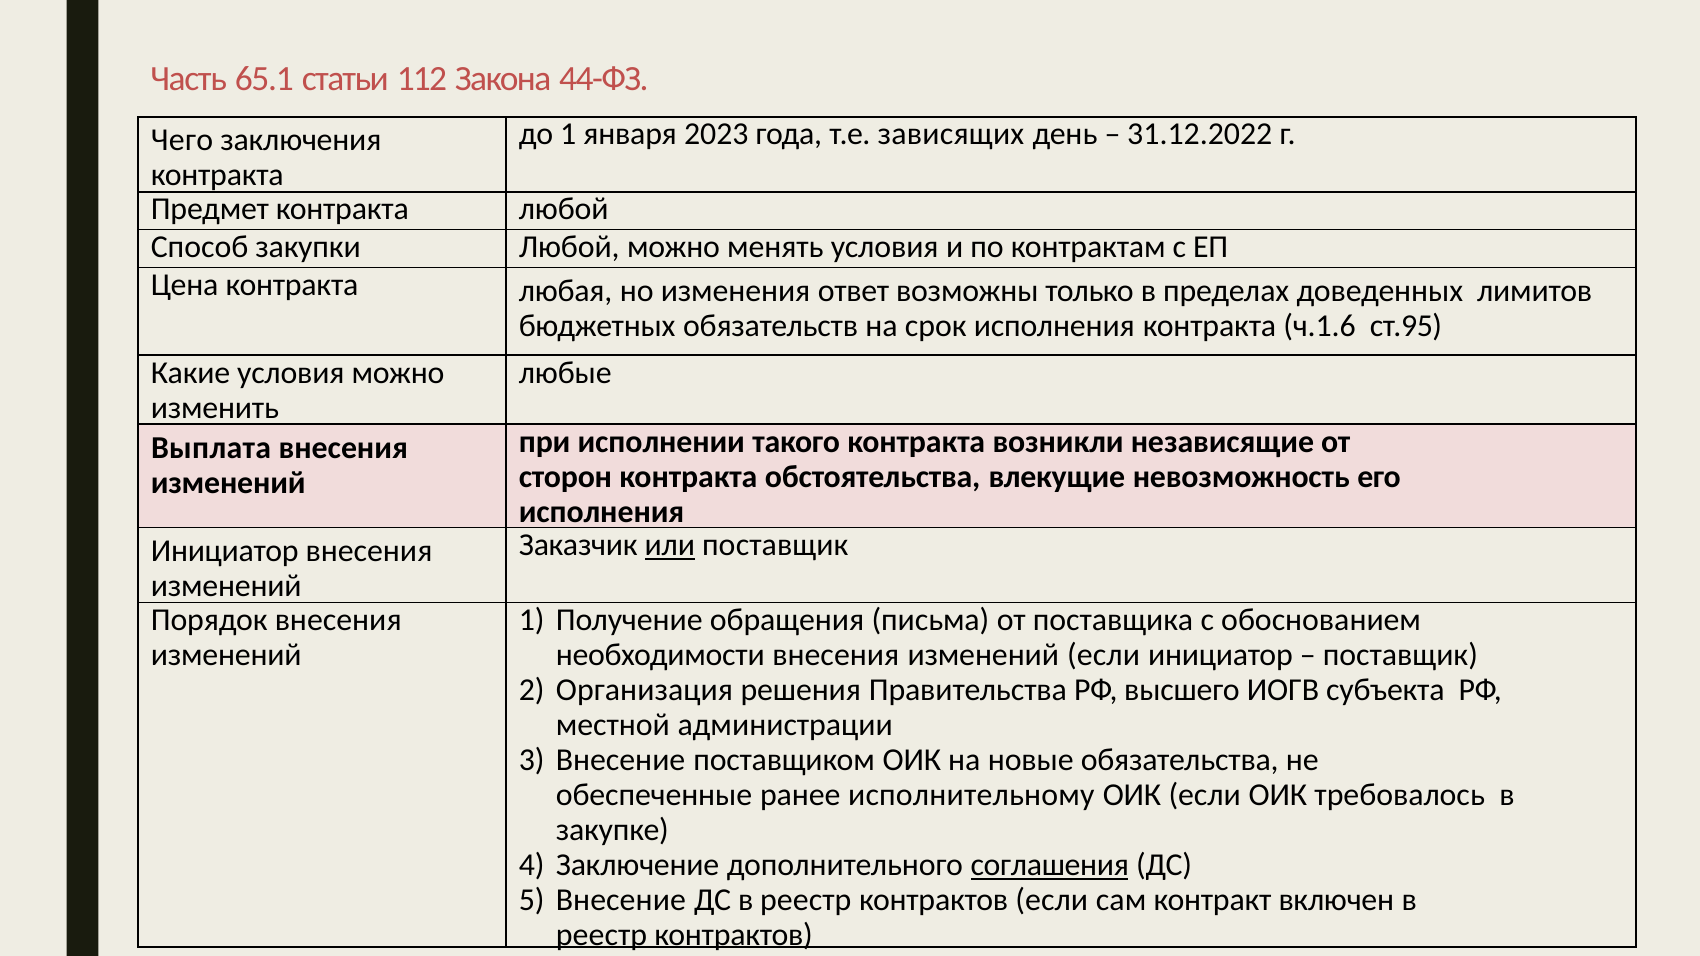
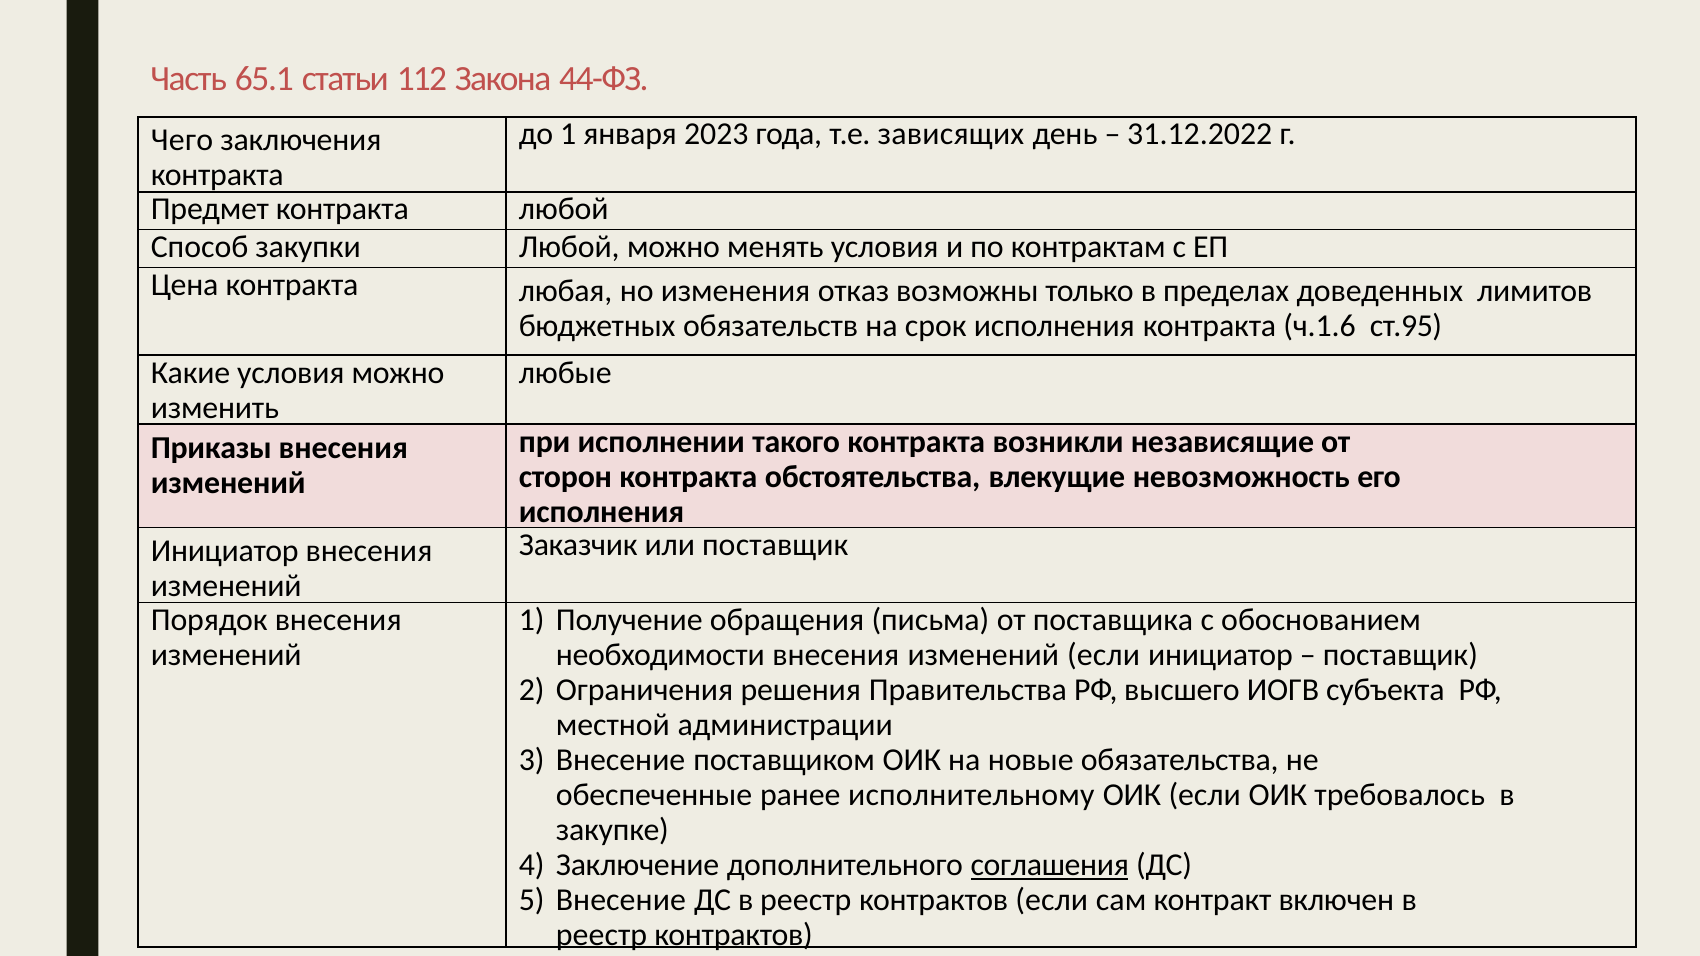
ответ: ответ -> отказ
Выплата: Выплата -> Приказы
или underline: present -> none
Организация: Организация -> Ограничения
